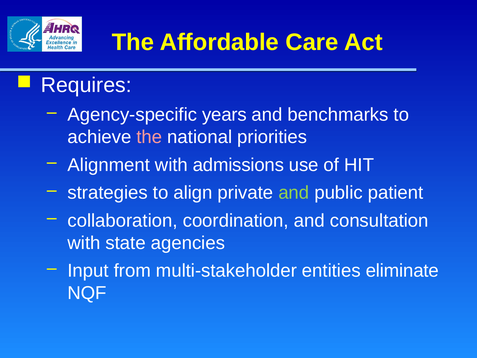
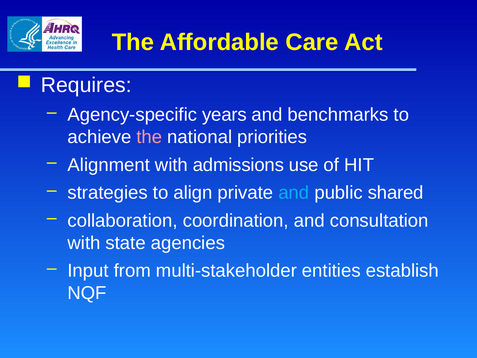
and at (294, 193) colour: light green -> light blue
patient: patient -> shared
eliminate: eliminate -> establish
